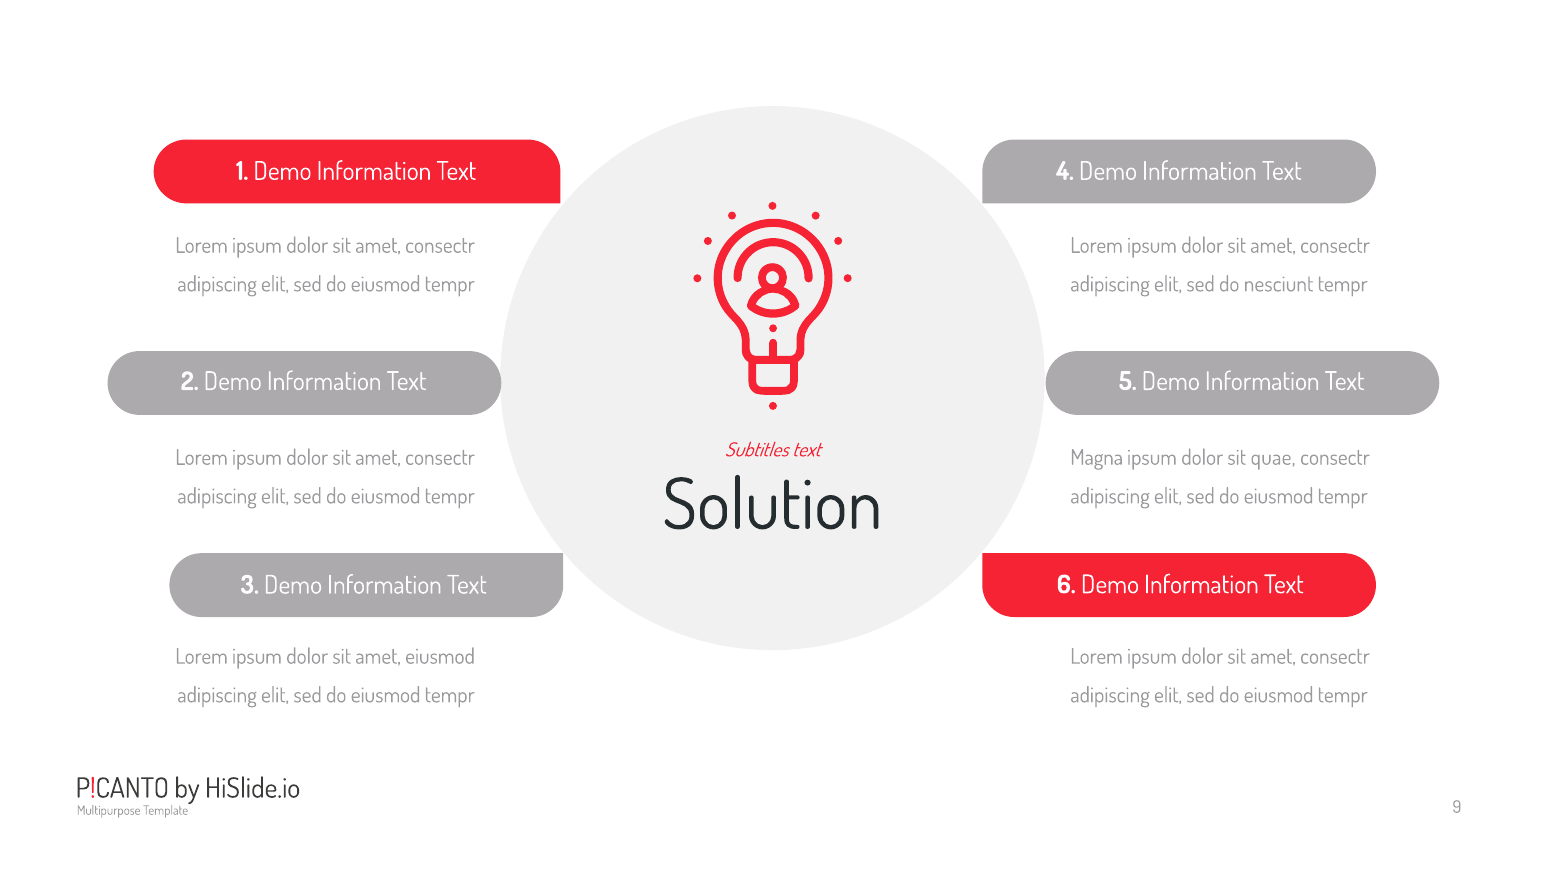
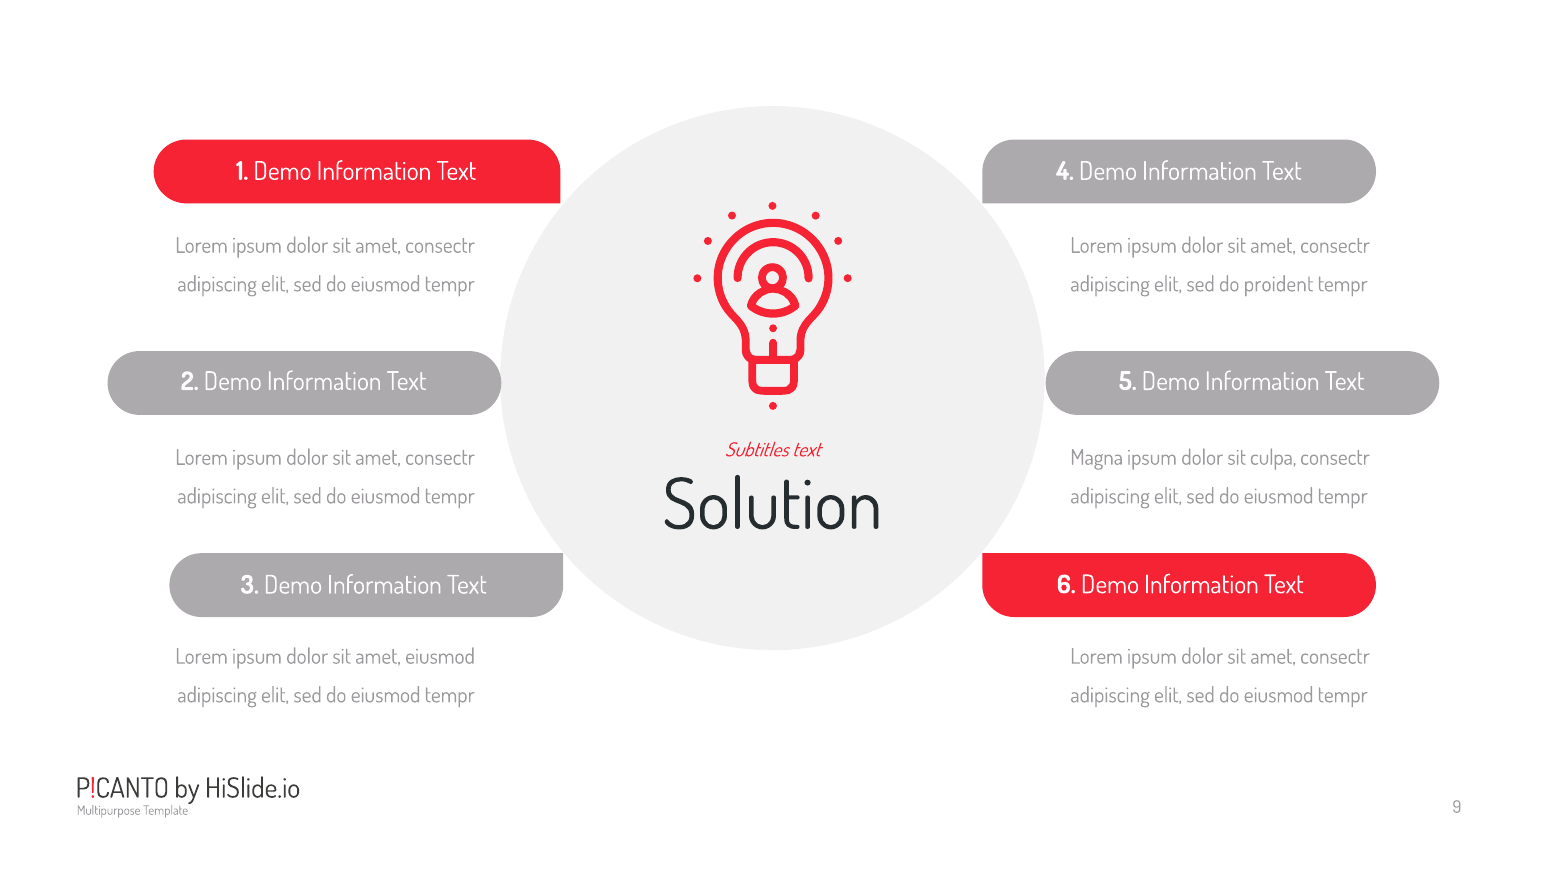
nesciunt: nesciunt -> proident
quae: quae -> culpa
